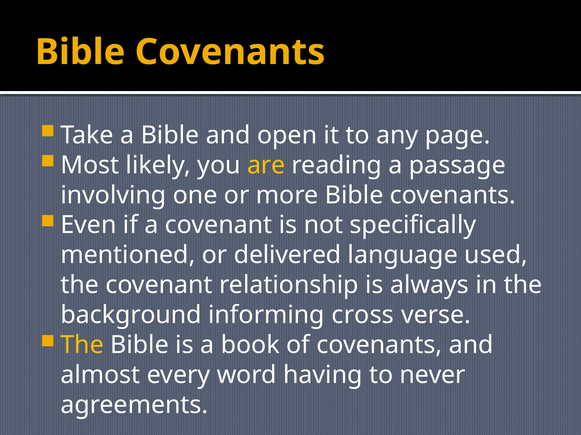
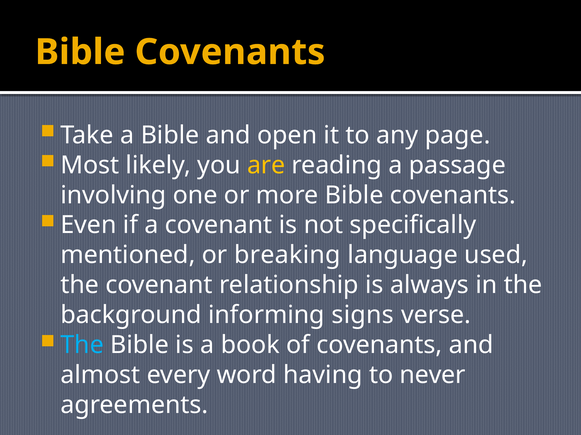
delivered: delivered -> breaking
cross: cross -> signs
The at (82, 346) colour: yellow -> light blue
